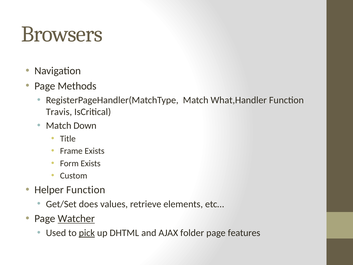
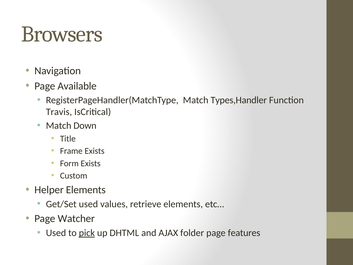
Methods: Methods -> Available
What,Handler: What,Handler -> Types,Handler
Helper Function: Function -> Elements
Get/Set does: does -> used
Watcher underline: present -> none
